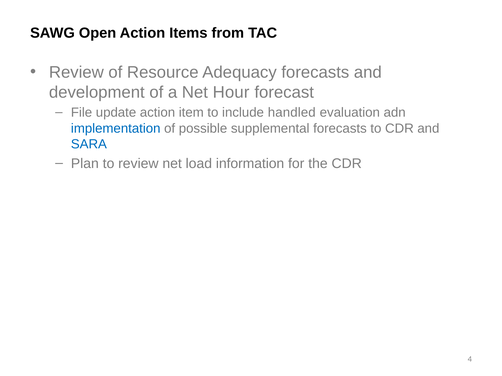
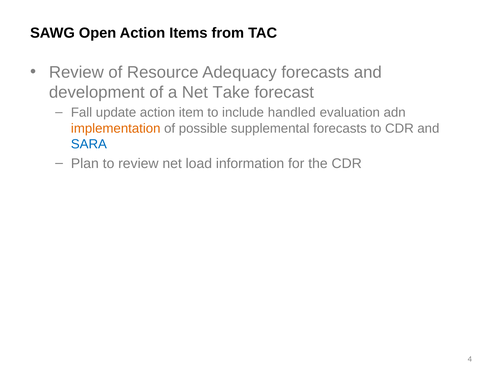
Hour: Hour -> Take
File: File -> Fall
implementation colour: blue -> orange
